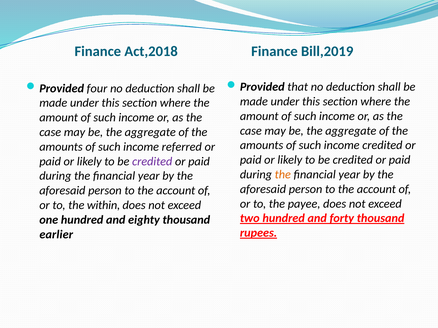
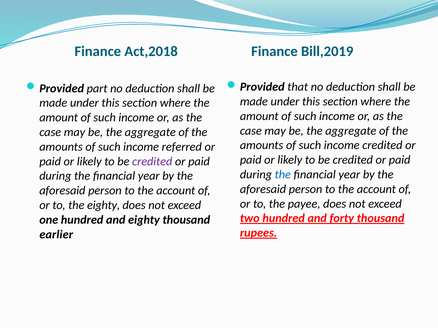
four: four -> part
the at (283, 175) colour: orange -> blue
the within: within -> eighty
